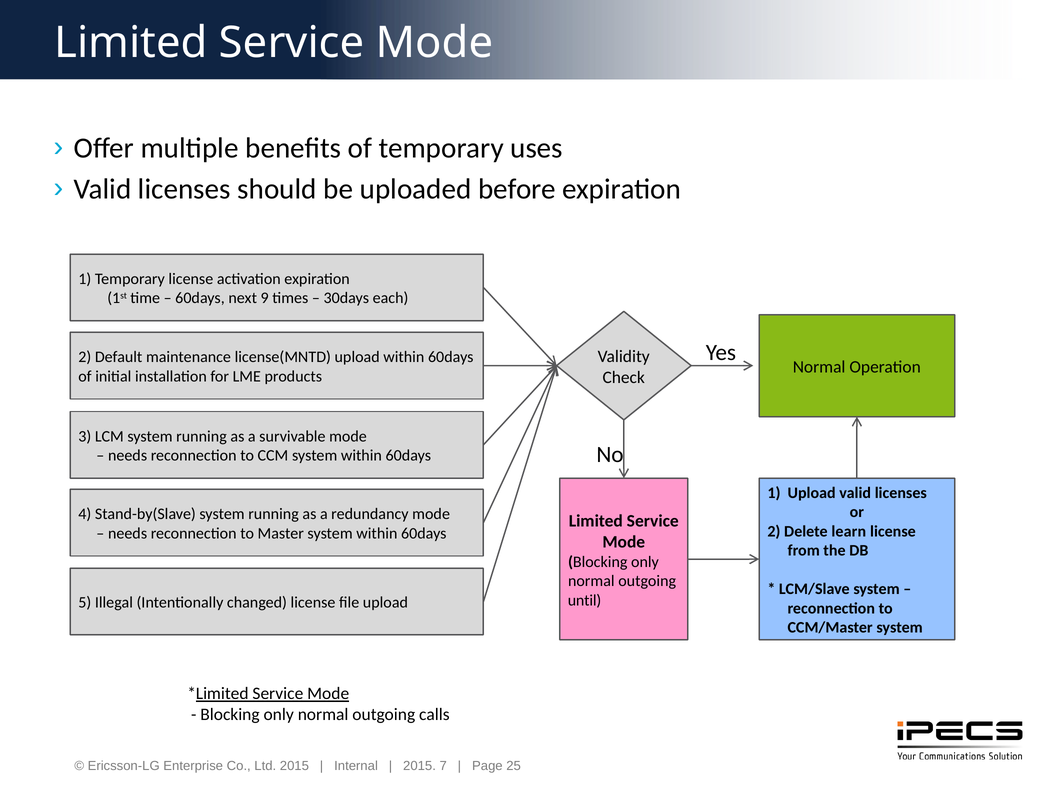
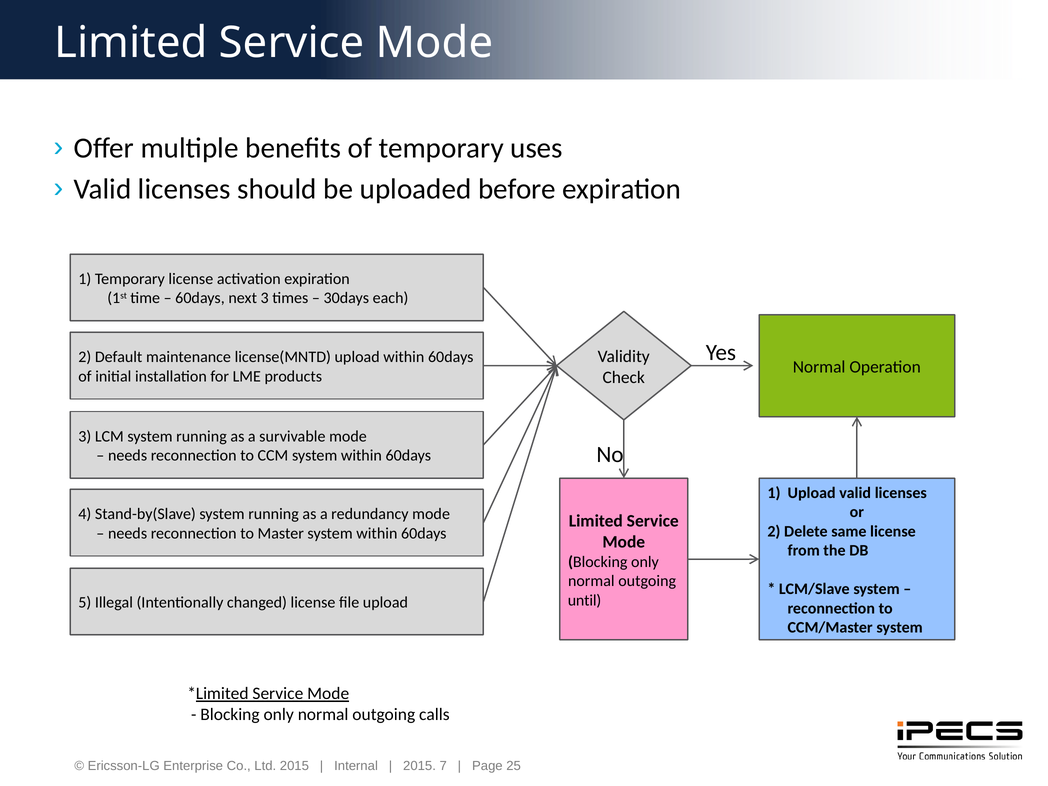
next 9: 9 -> 3
learn: learn -> same
